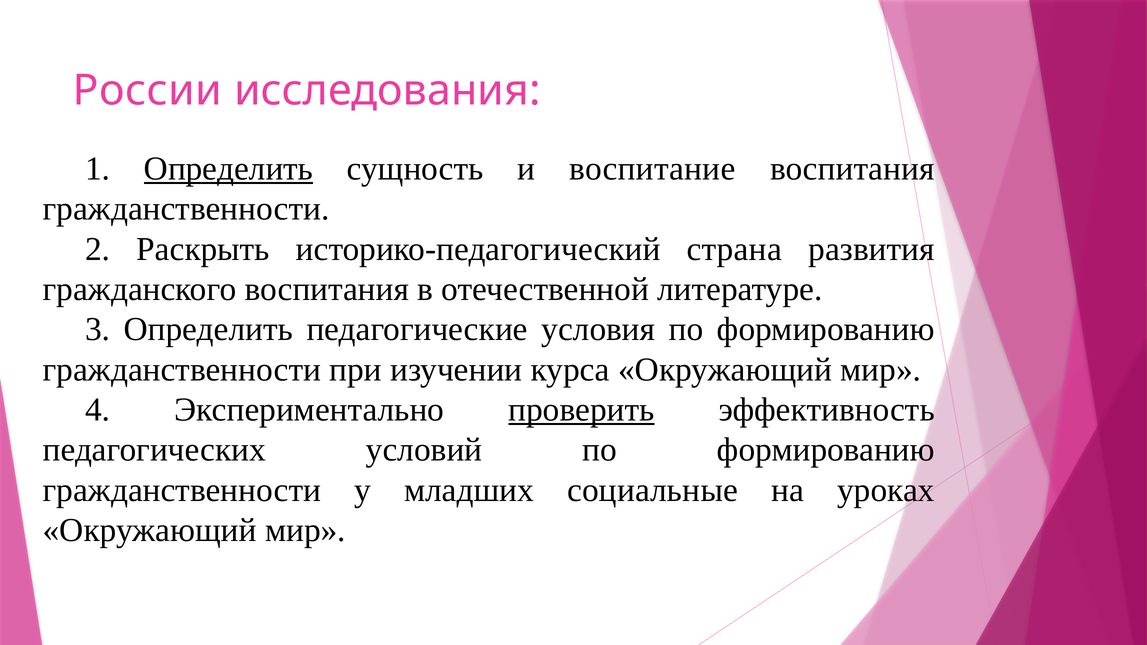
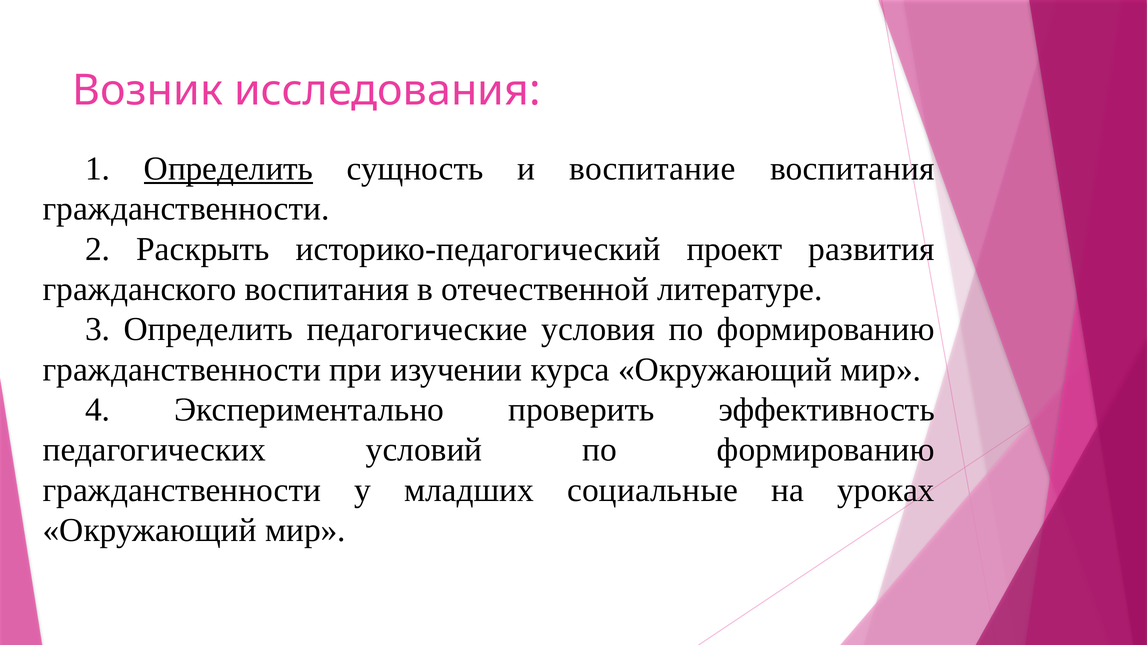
России: России -> Возник
страна: страна -> проект
проверить underline: present -> none
